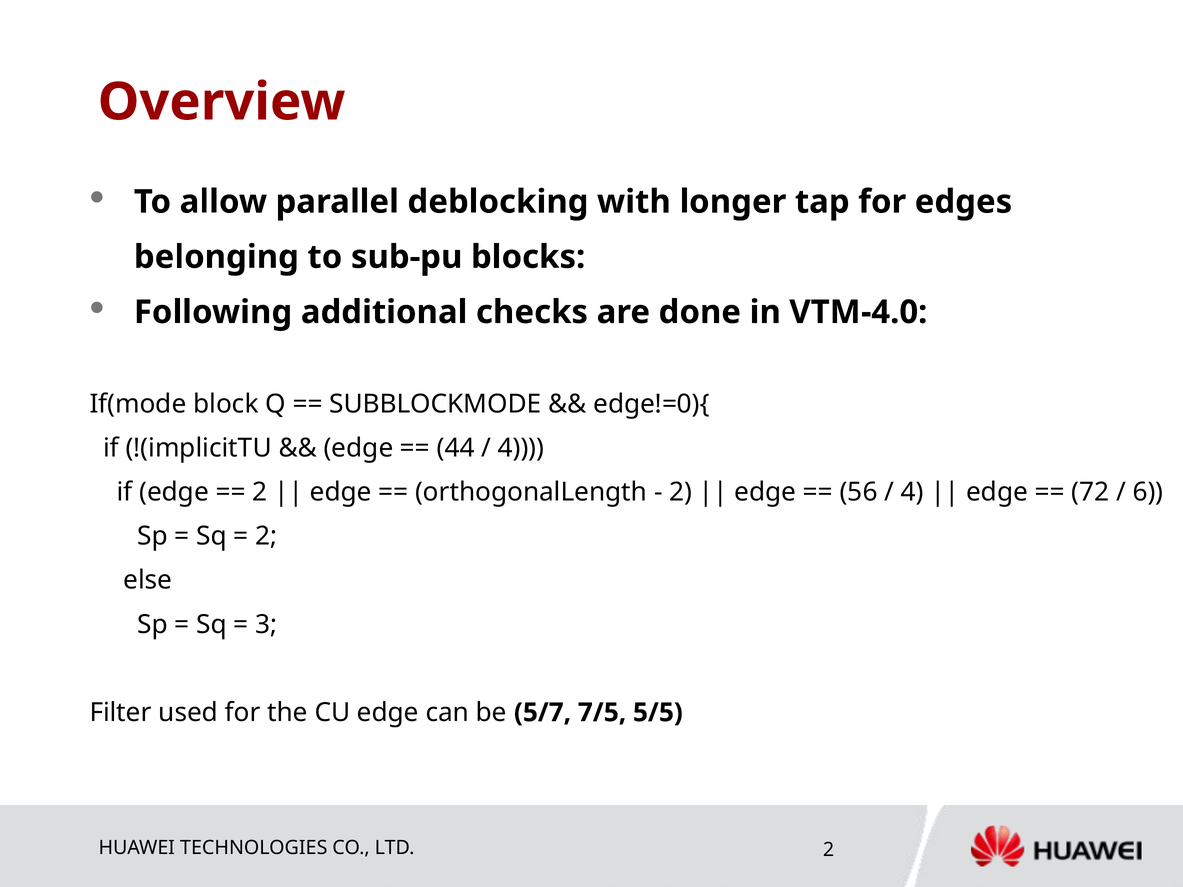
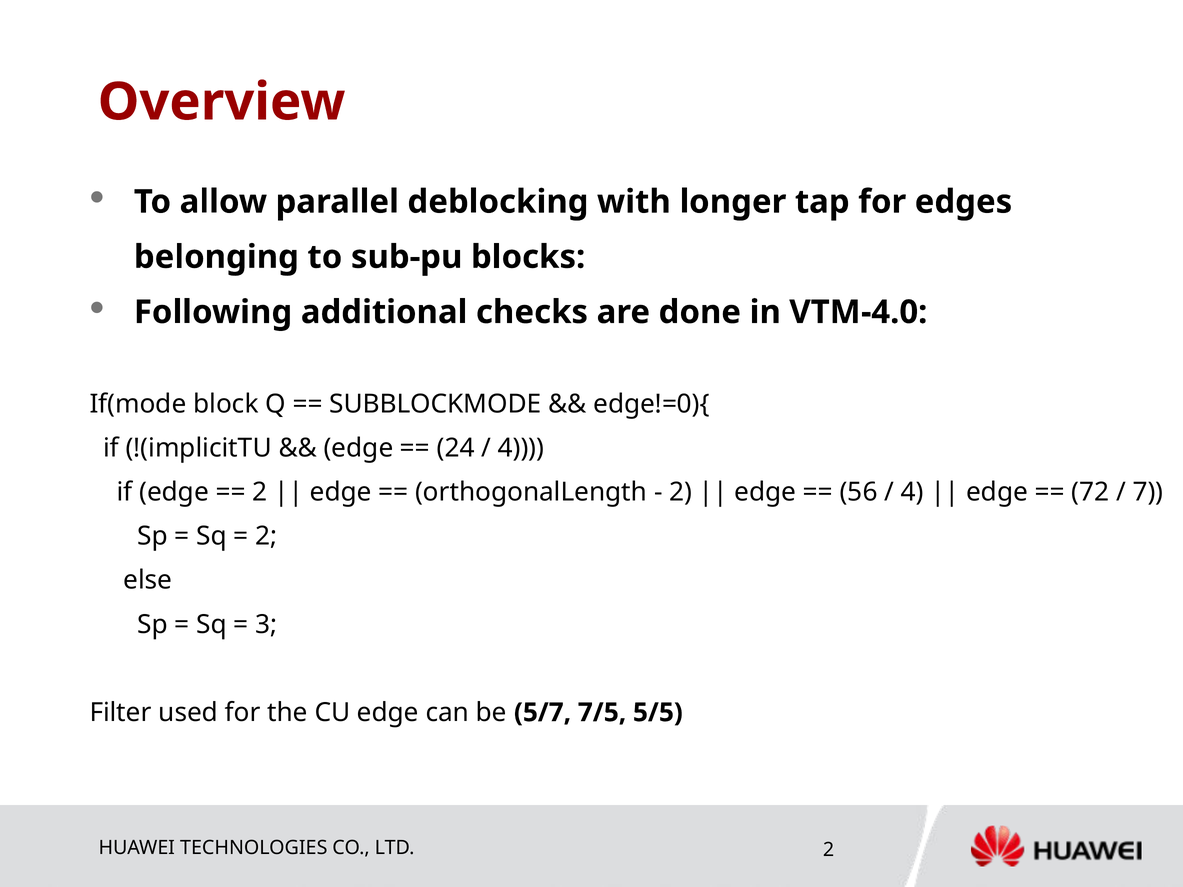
44: 44 -> 24
6: 6 -> 7
